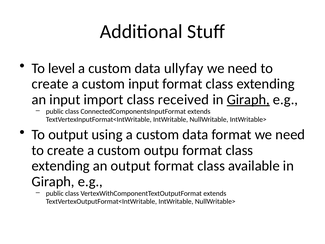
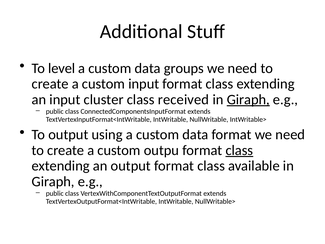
ullyfay: ullyfay -> groups
import: import -> cluster
class at (239, 150) underline: none -> present
